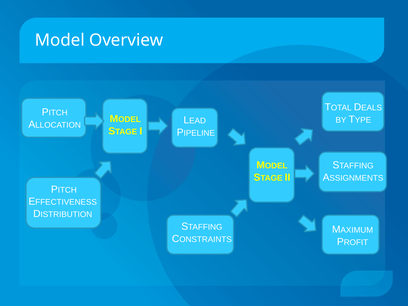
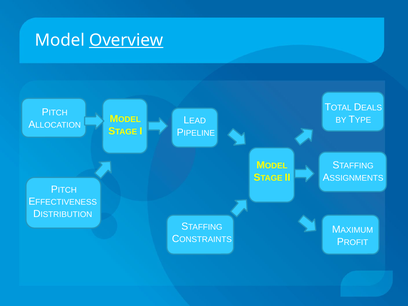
Overview underline: none -> present
